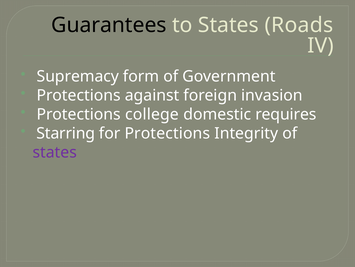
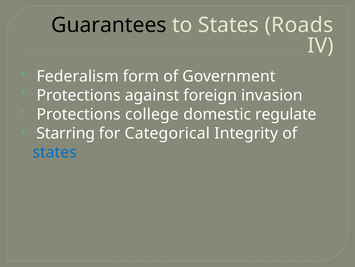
Supremacy: Supremacy -> Federalism
requires: requires -> regulate
for Protections: Protections -> Categorical
states at (55, 152) colour: purple -> blue
